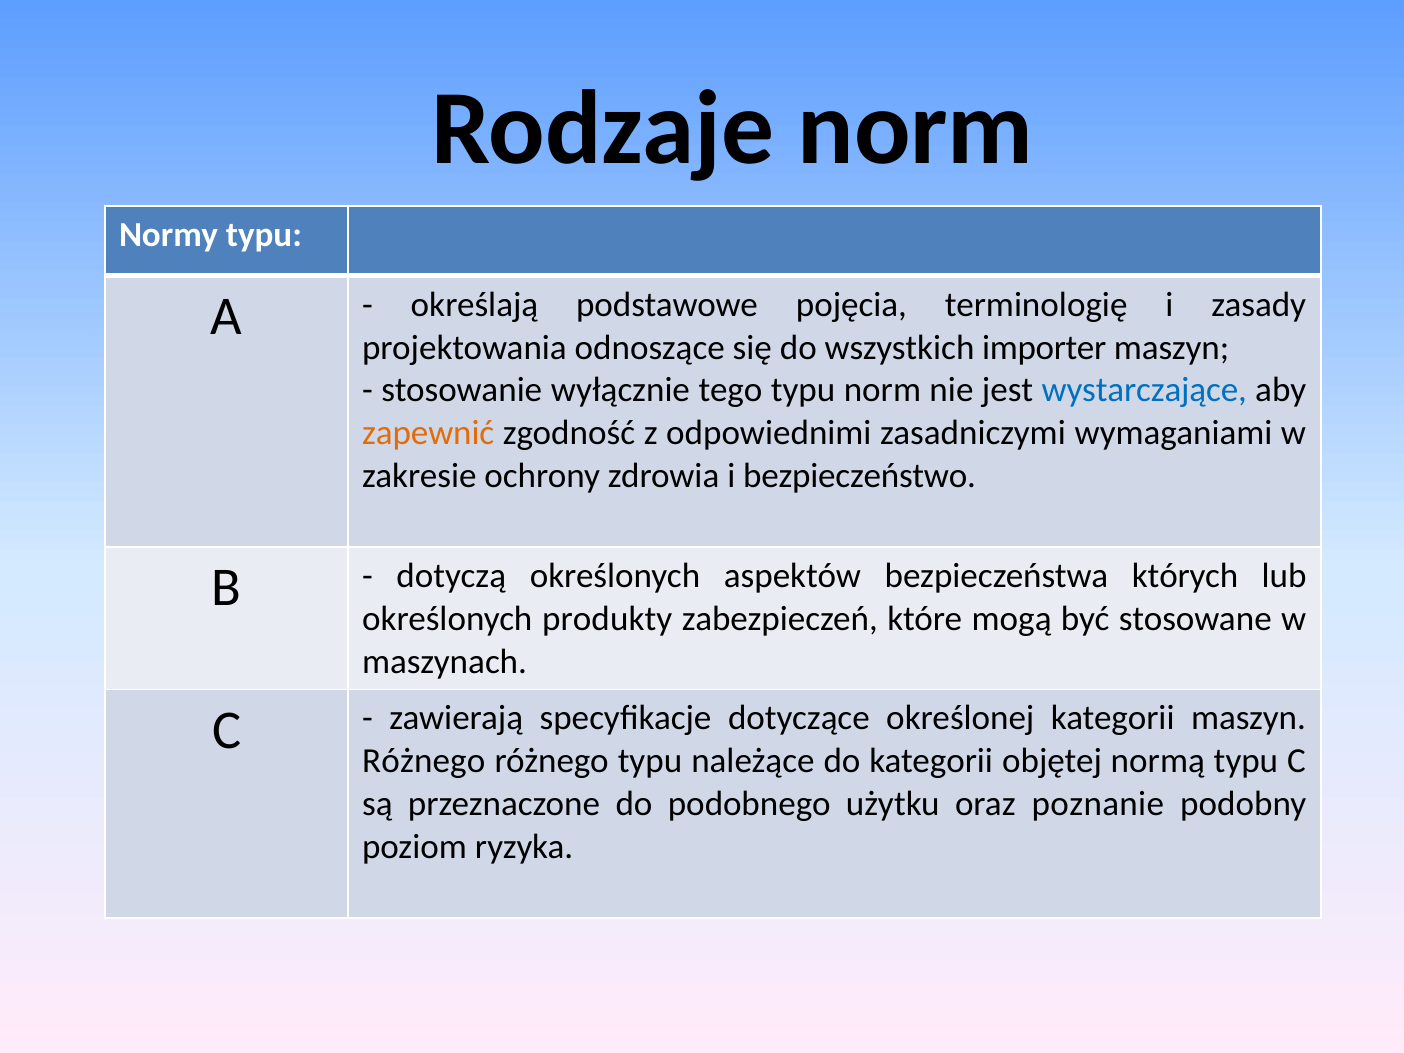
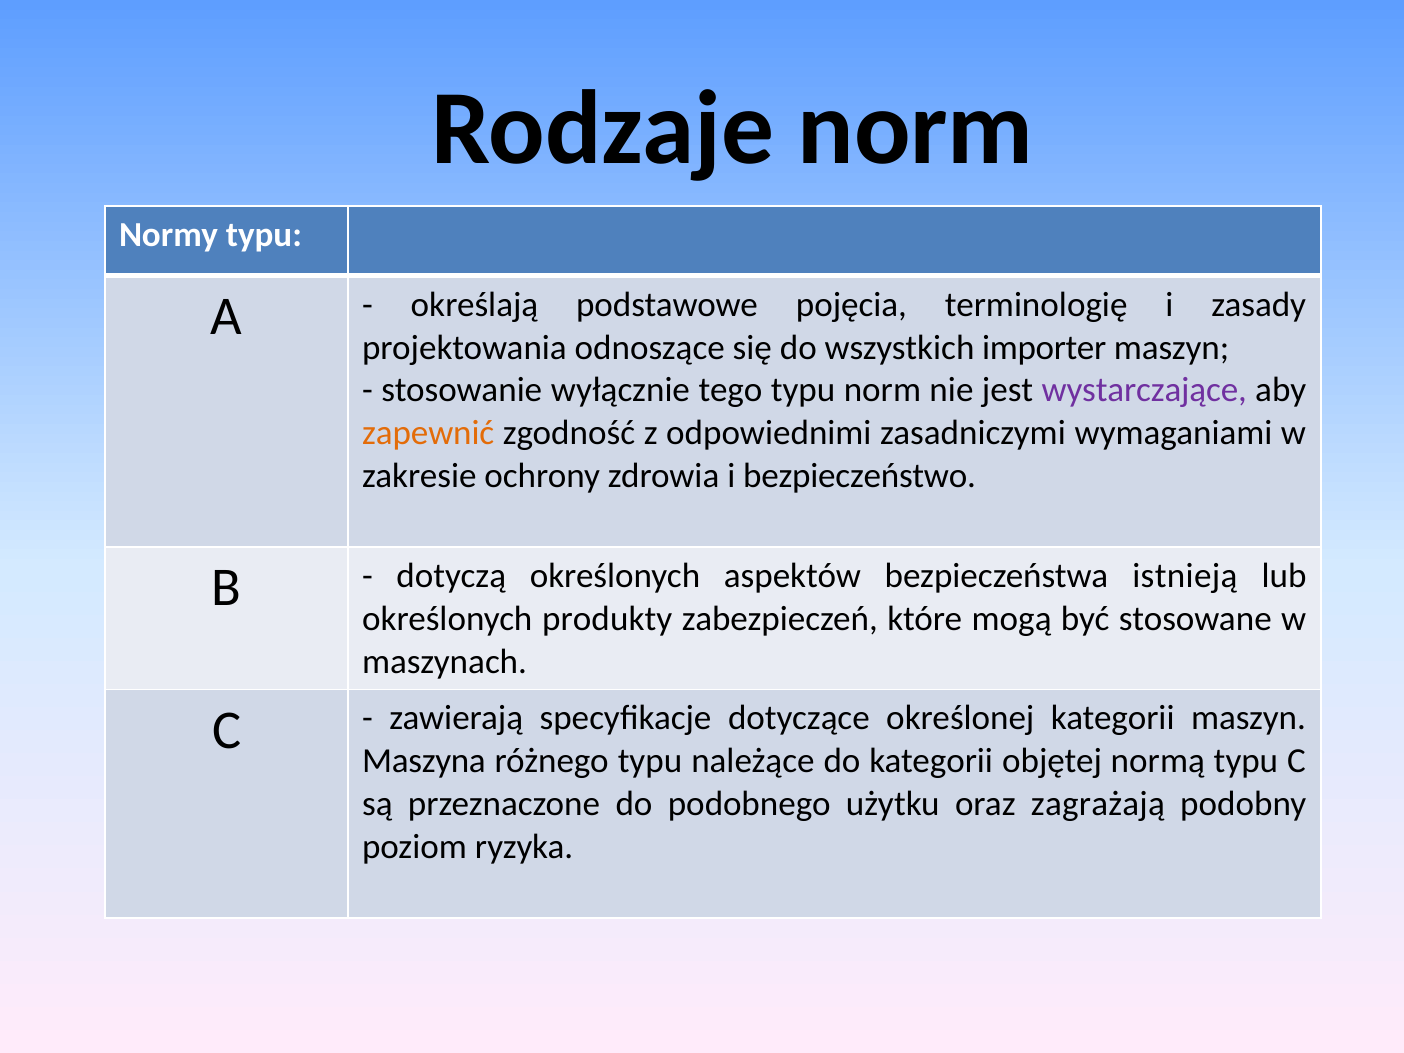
wystarczające colour: blue -> purple
których: których -> istnieją
Różnego at (424, 761): Różnego -> Maszyna
poznanie: poznanie -> zagrażają
